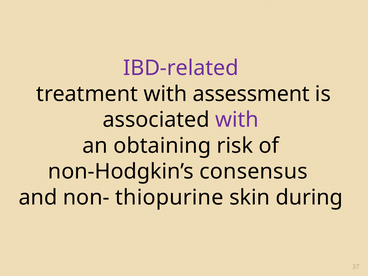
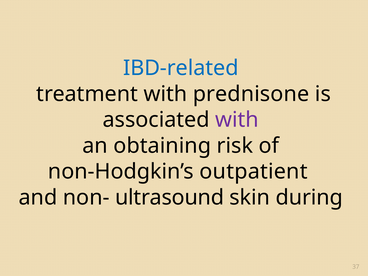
IBD-related colour: purple -> blue
assessment: assessment -> prednisone
consensus: consensus -> outpatient
thiopurine: thiopurine -> ultrasound
